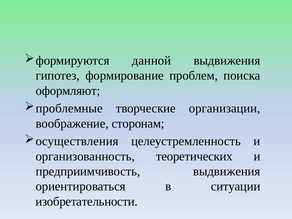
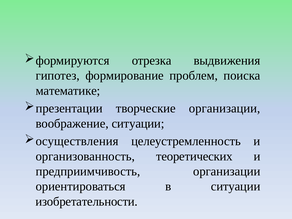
данной: данной -> отрезка
оформляют: оформляют -> математике
проблемные: проблемные -> презентации
воображение сторонам: сторонам -> ситуации
предприимчивость выдвижения: выдвижения -> организации
